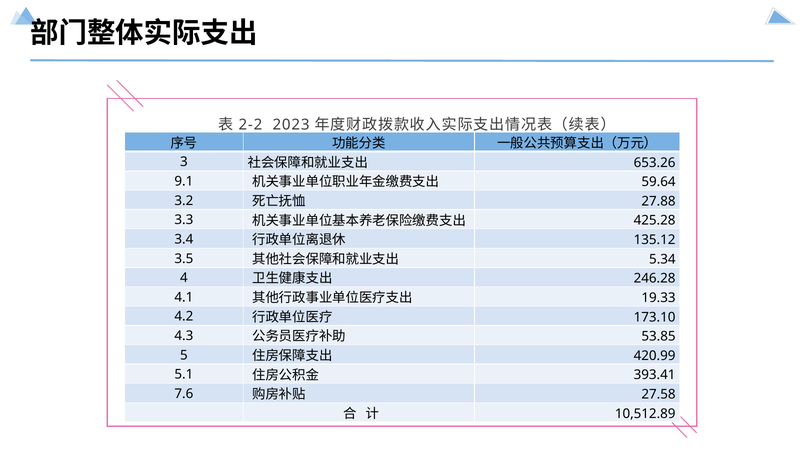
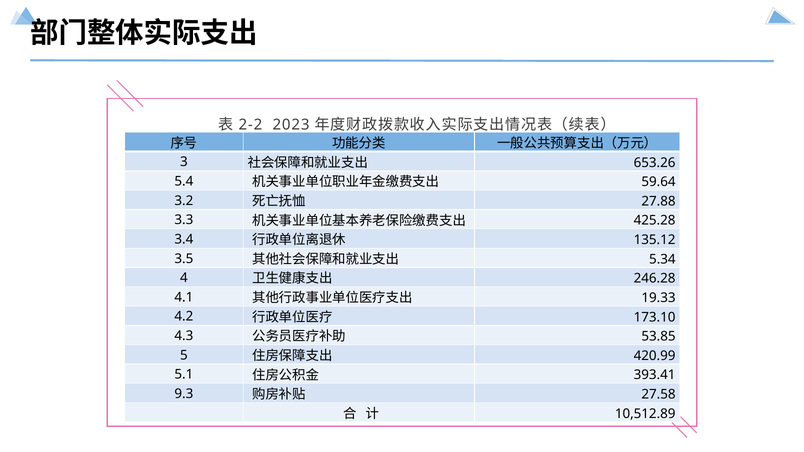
9.1: 9.1 -> 5.4
7.6: 7.6 -> 9.3
